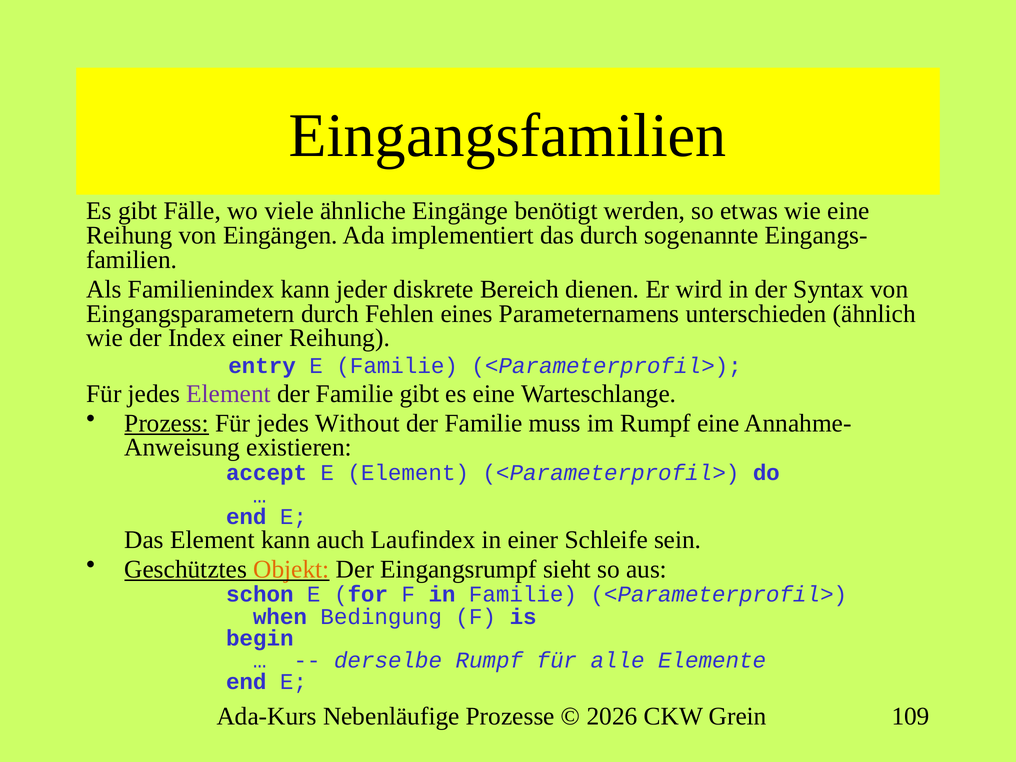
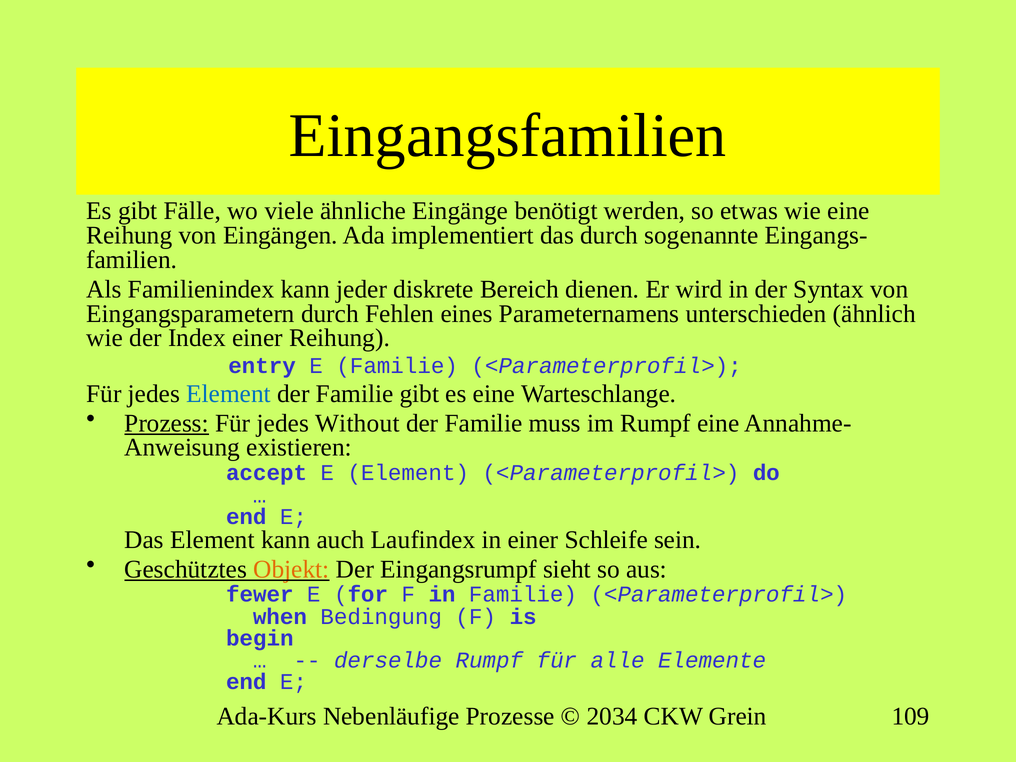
Element at (229, 394) colour: purple -> blue
schon: schon -> fewer
2026: 2026 -> 2034
